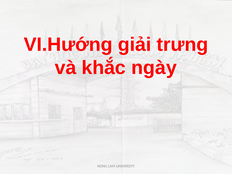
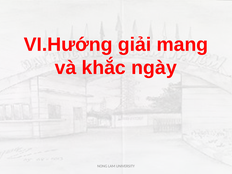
trưng: trưng -> mang
